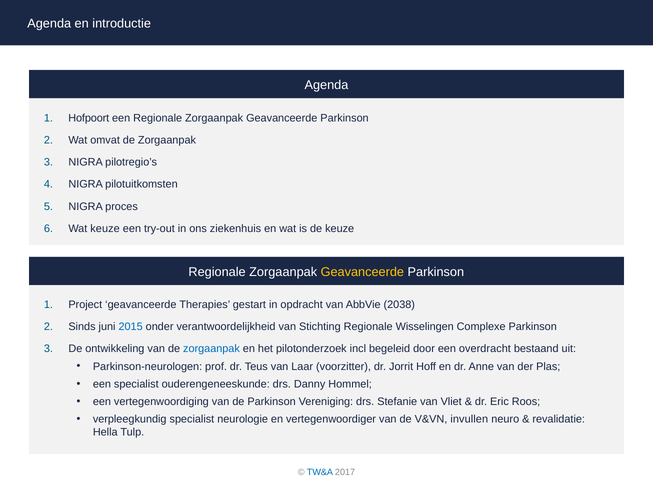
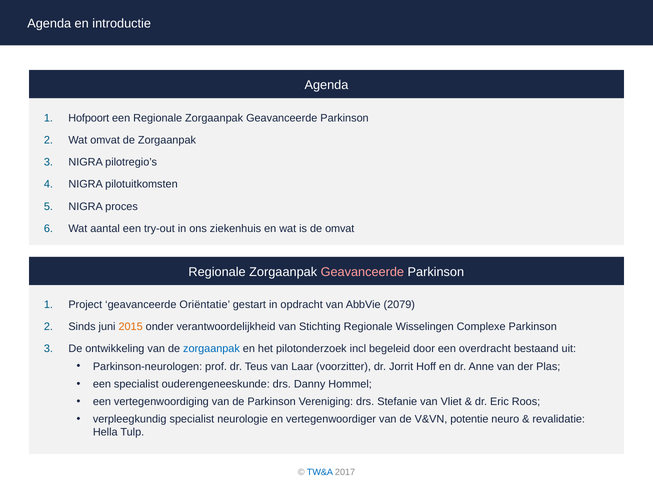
Wat keuze: keuze -> aantal
de keuze: keuze -> omvat
Geavanceerde at (362, 272) colour: yellow -> pink
Therapies: Therapies -> Oriëntatie
2038: 2038 -> 2079
2015 colour: blue -> orange
invullen: invullen -> potentie
